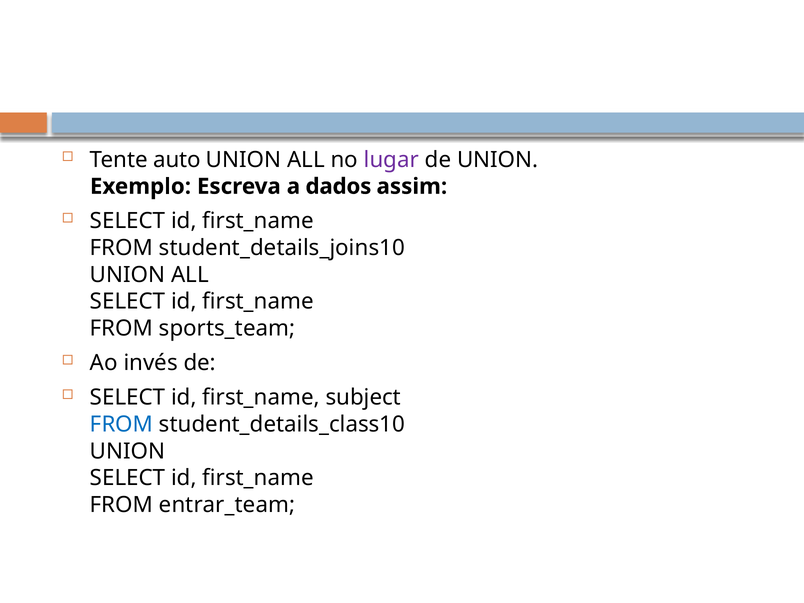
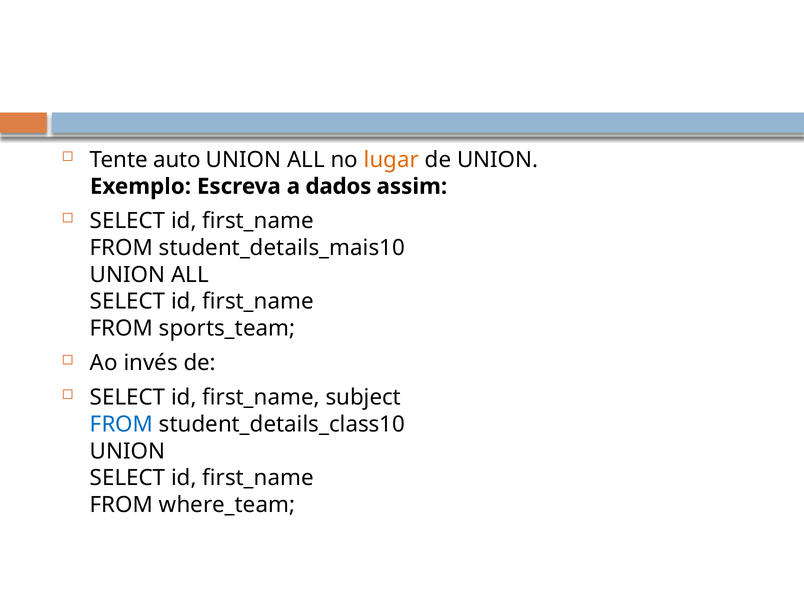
lugar colour: purple -> orange
student_details_joins10: student_details_joins10 -> student_details_mais10
entrar_team: entrar_team -> where_team
